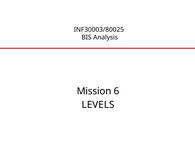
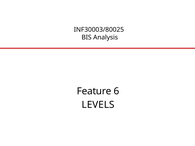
Mission: Mission -> Feature
